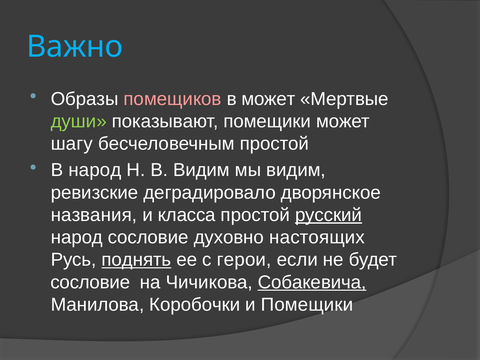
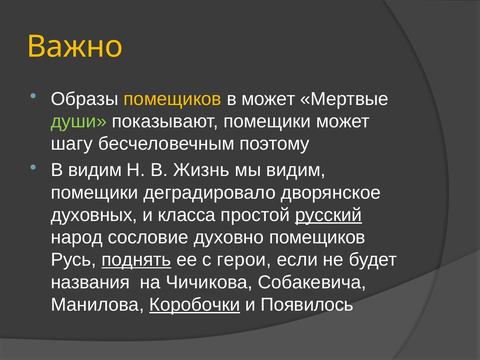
Важно colour: light blue -> yellow
помещиков at (173, 99) colour: pink -> yellow
бесчеловечным простой: простой -> поэтому
В народ: народ -> видим
В Видим: Видим -> Жизнь
ревизские at (95, 193): ревизские -> помещики
названия: названия -> духовных
духовно настоящих: настоящих -> помещиков
сословие at (90, 282): сословие -> названия
Собакевича underline: present -> none
Коробочки underline: none -> present
и Помещики: Помещики -> Появилось
